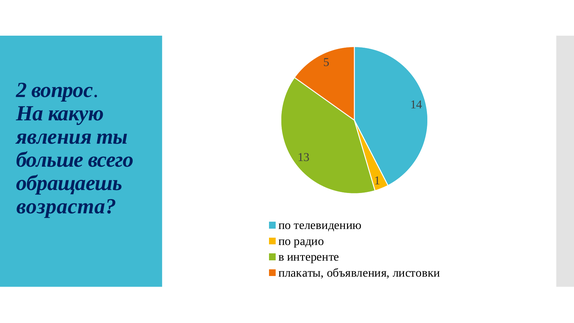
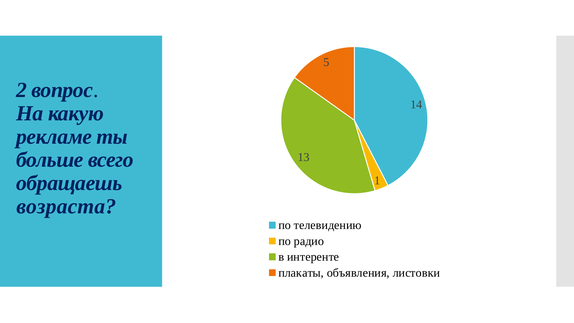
явления: явления -> рекламе
